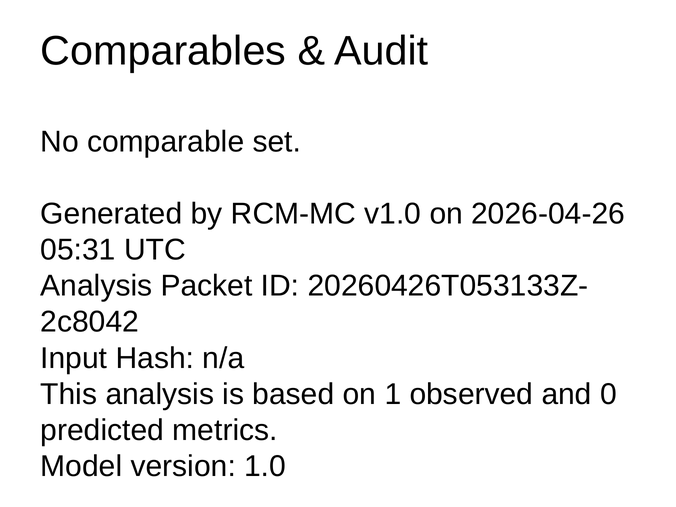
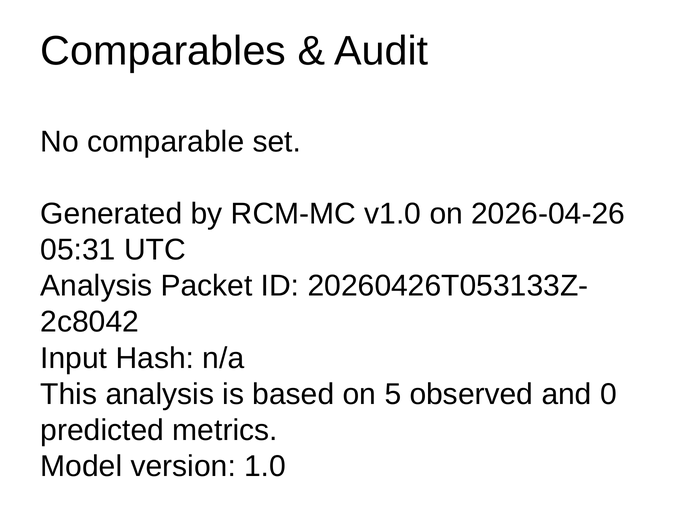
1: 1 -> 5
